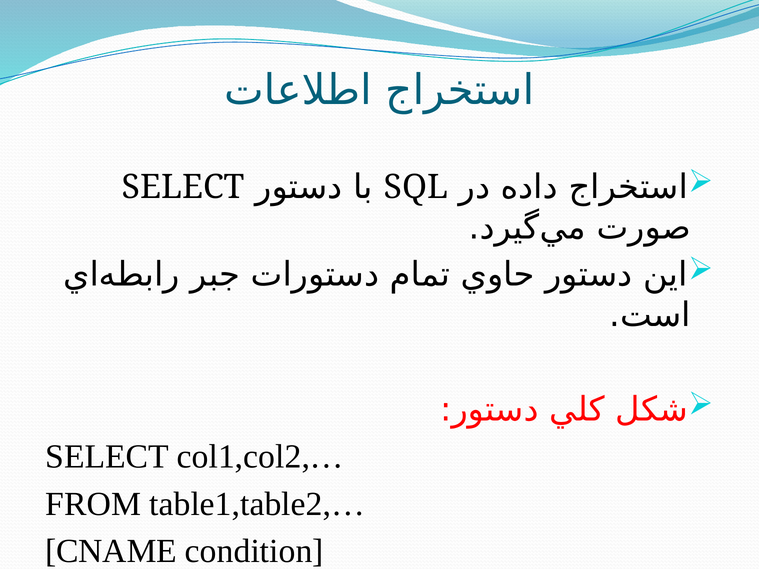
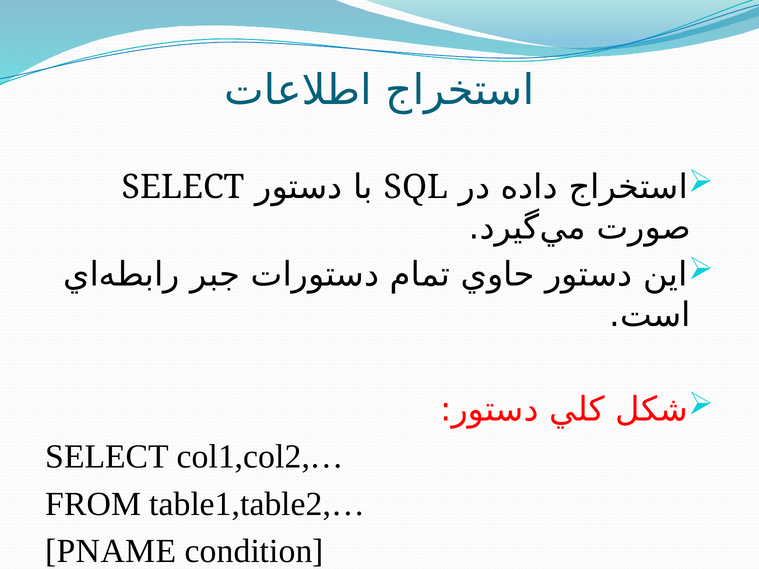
CNAME: CNAME -> PNAME
